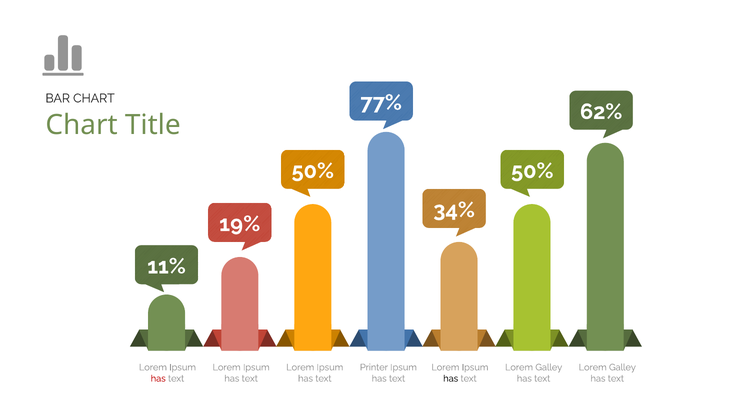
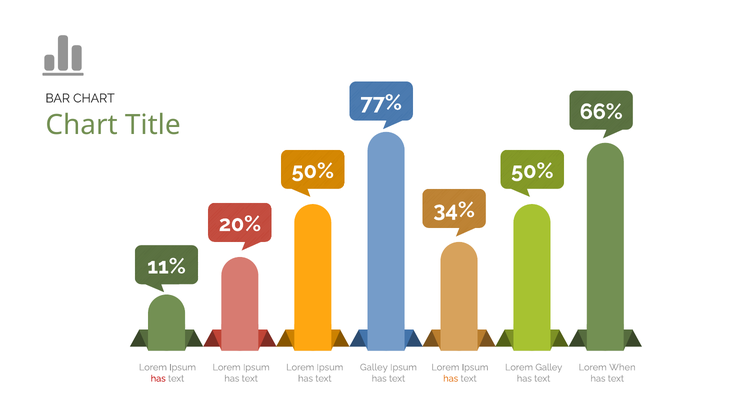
62%: 62% -> 66%
19%: 19% -> 20%
Printer at (374, 368): Printer -> Galley
Galley at (622, 368): Galley -> When
has at (451, 379) colour: black -> orange
